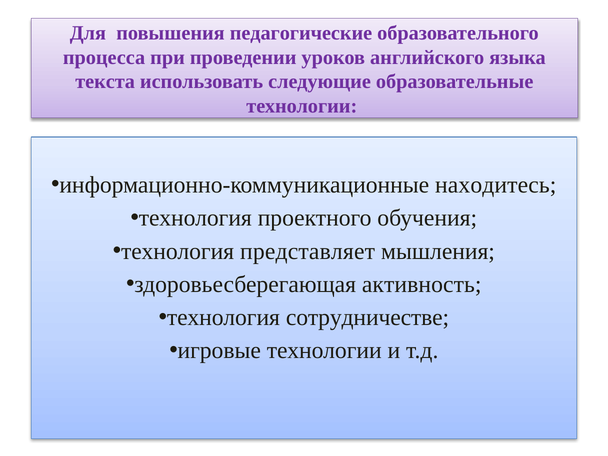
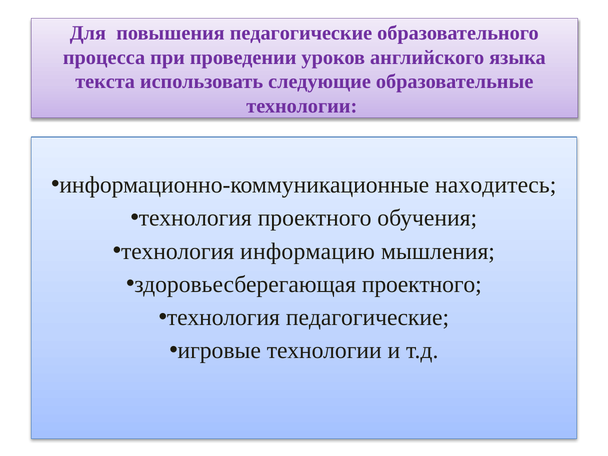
представляет: представляет -> информацию
здоровьесберегающая активность: активность -> проектного
технология сотрудничестве: сотрудничестве -> педагогические
